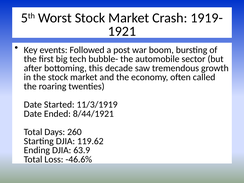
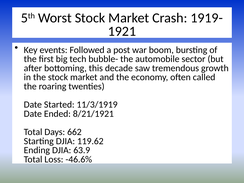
8/44/1921: 8/44/1921 -> 8/21/1921
260: 260 -> 662
